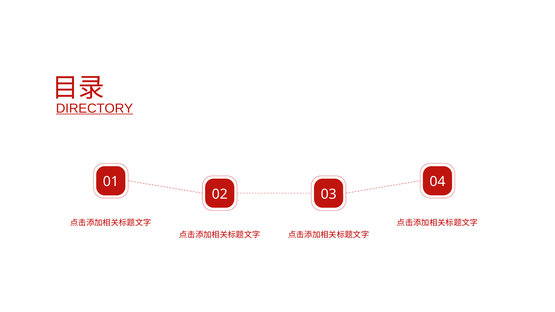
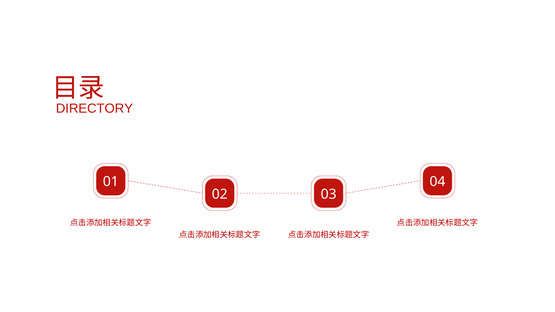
DIRECTORY underline: present -> none
